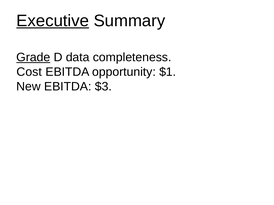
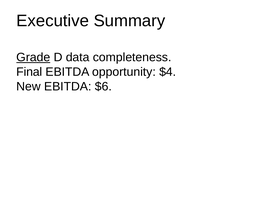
Executive underline: present -> none
Cost: Cost -> Final
$1: $1 -> $4
$3: $3 -> $6
